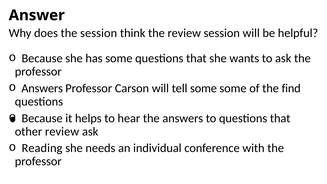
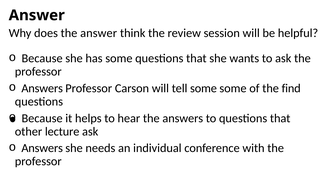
the session: session -> answer
other review: review -> lecture
Reading at (42, 148): Reading -> Answers
